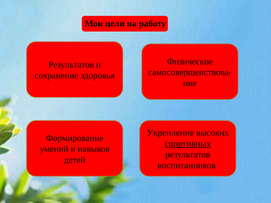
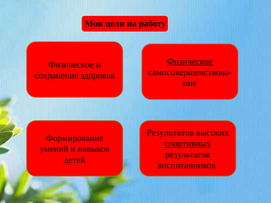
Физическое at (190, 62) underline: none -> present
Результатов at (71, 65): Результатов -> Физическое
Укрепление at (170, 133): Укрепление -> Результатов
